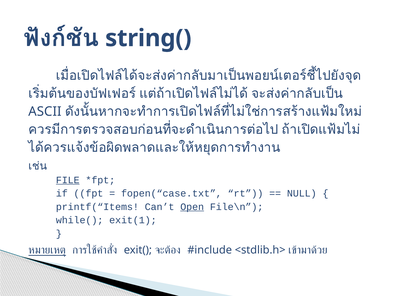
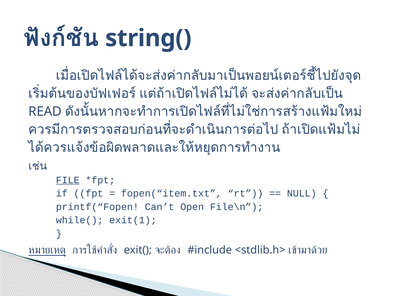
ASCII: ASCII -> READ
fopen(“case.txt: fopen(“case.txt -> fopen(“item.txt
printf(“Items: printf(“Items -> printf(“Fopen
Open underline: present -> none
